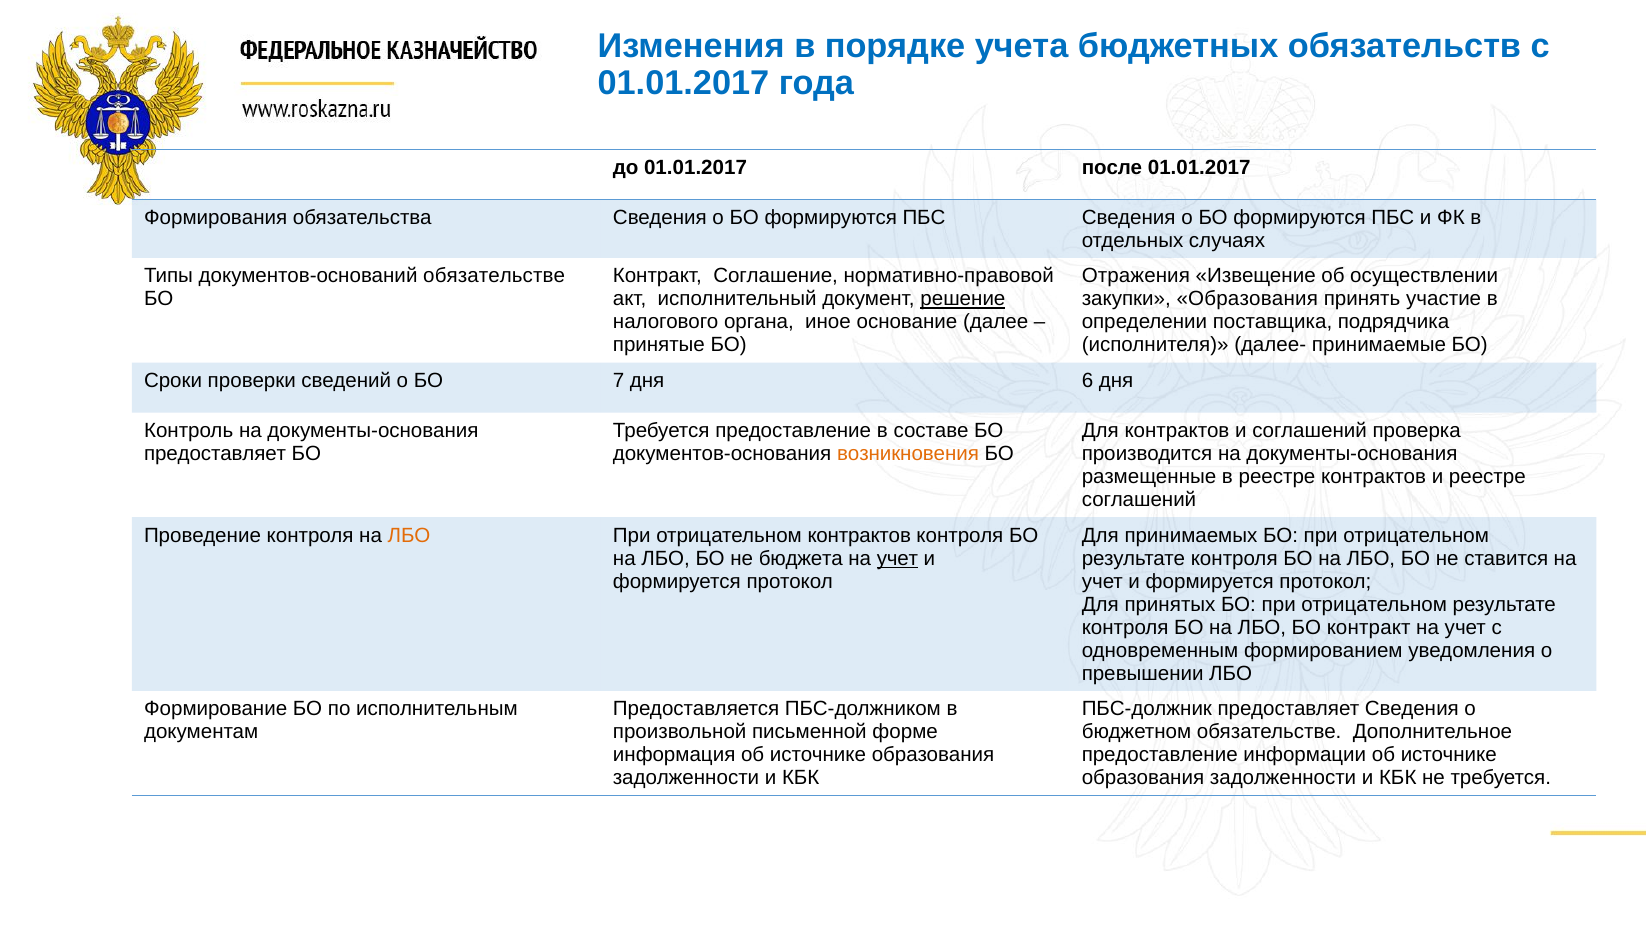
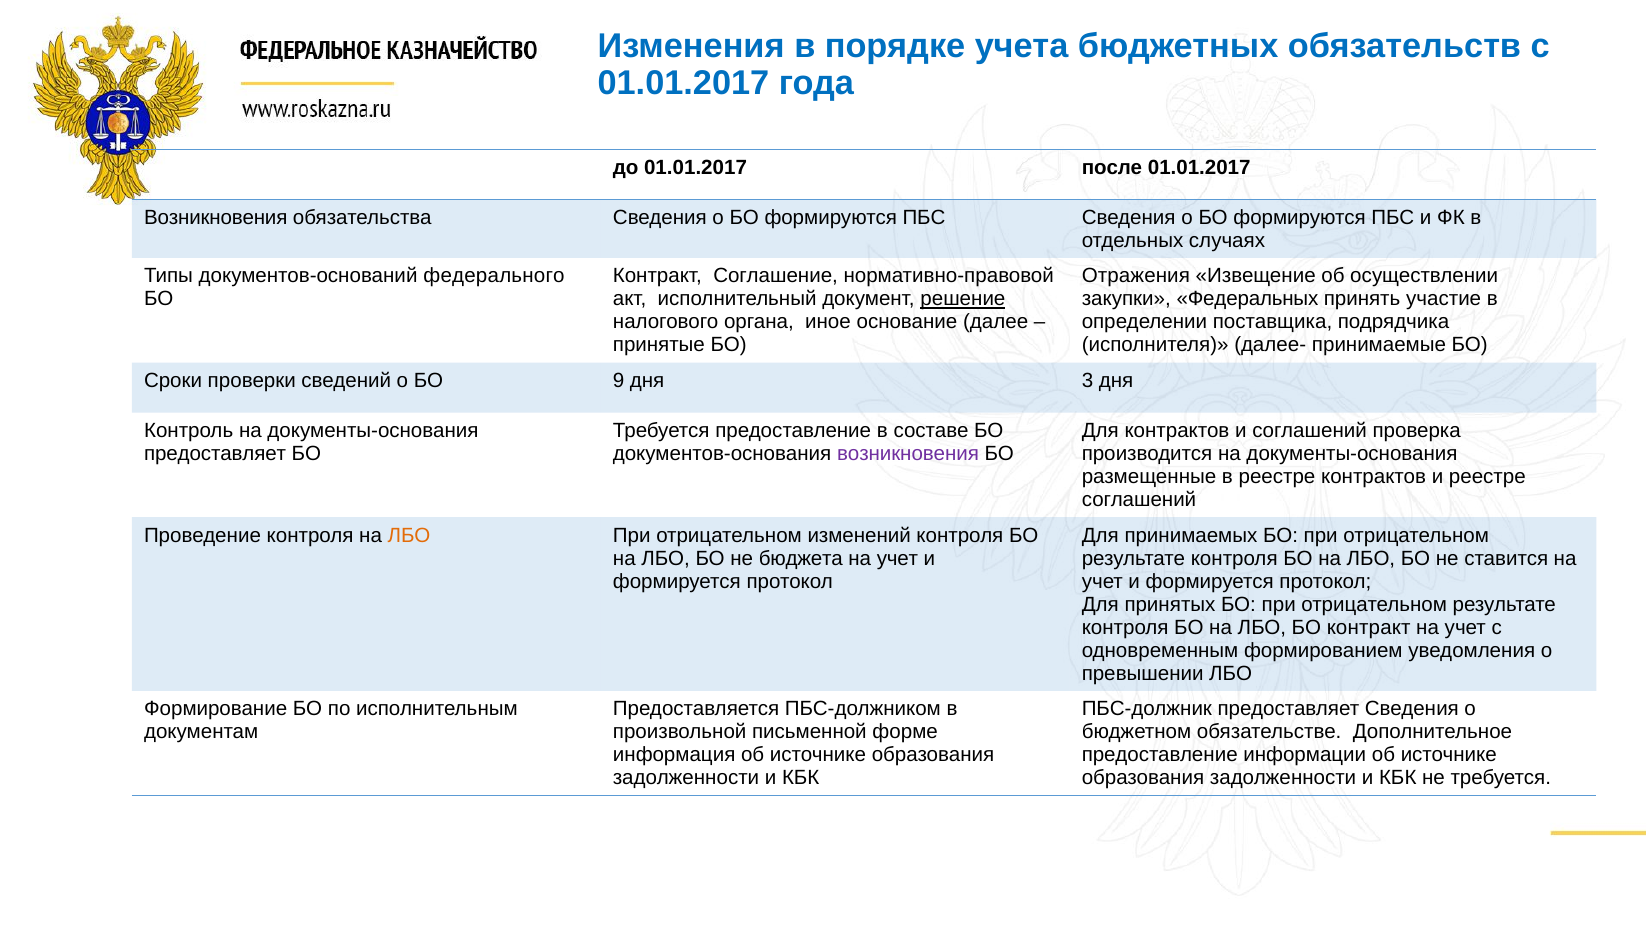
Формирования at (216, 218): Формирования -> Возникновения
документов-оснований обязательстве: обязательстве -> федерального
закупки Образования: Образования -> Федеральных
7: 7 -> 9
6: 6 -> 3
возникновения at (908, 454) colour: orange -> purple
отрицательном контрактов: контрактов -> изменений
учет at (898, 558) underline: present -> none
